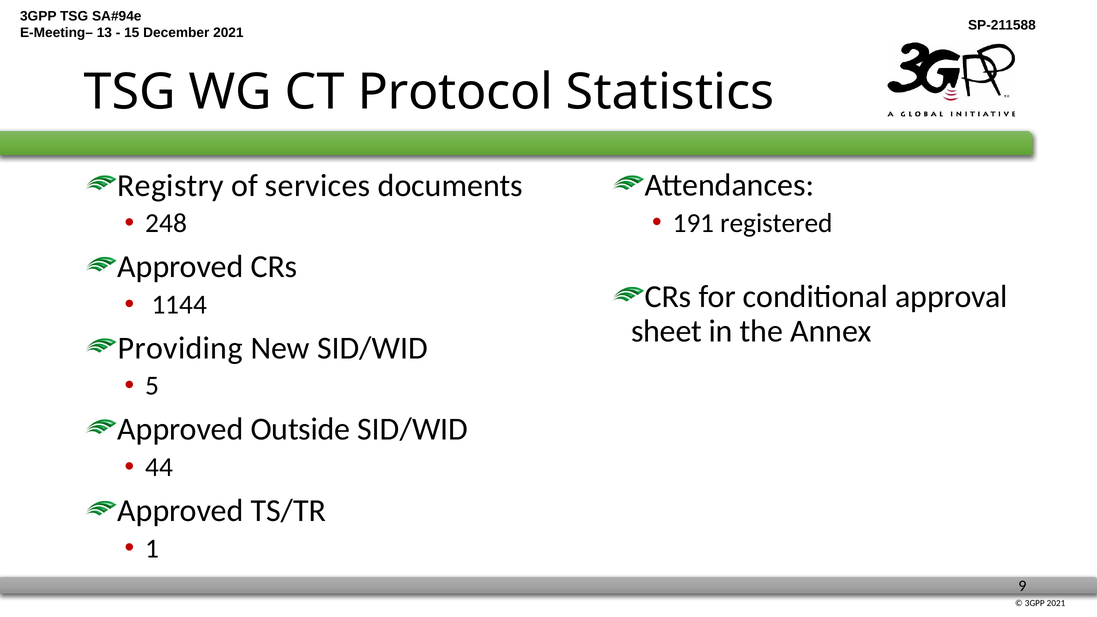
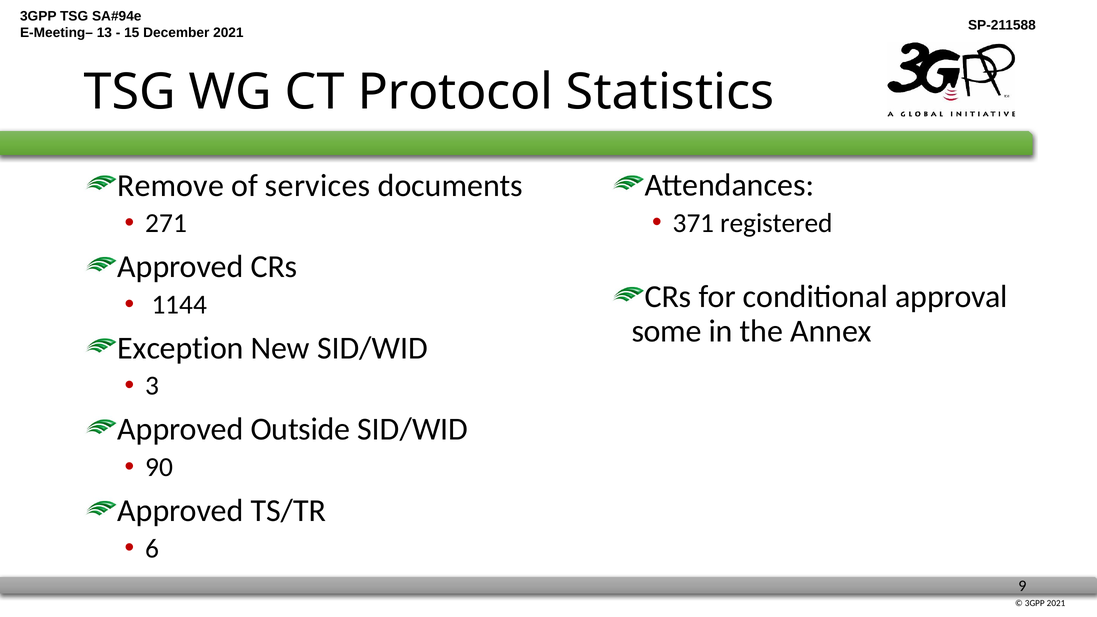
Registry: Registry -> Remove
191: 191 -> 371
248: 248 -> 271
sheet: sheet -> some
Providing: Providing -> Exception
5: 5 -> 3
44: 44 -> 90
1: 1 -> 6
